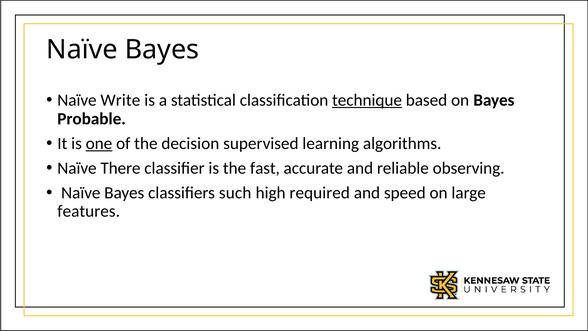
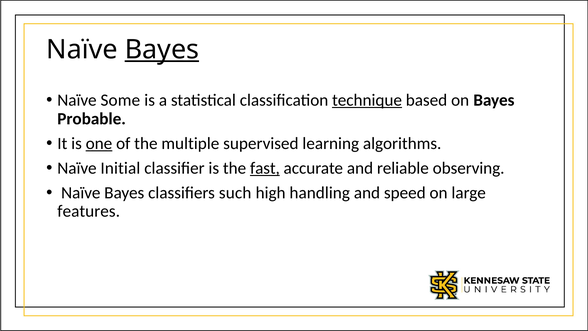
Bayes at (162, 49) underline: none -> present
Write: Write -> Some
decision: decision -> multiple
There: There -> Initial
fast underline: none -> present
required: required -> handling
